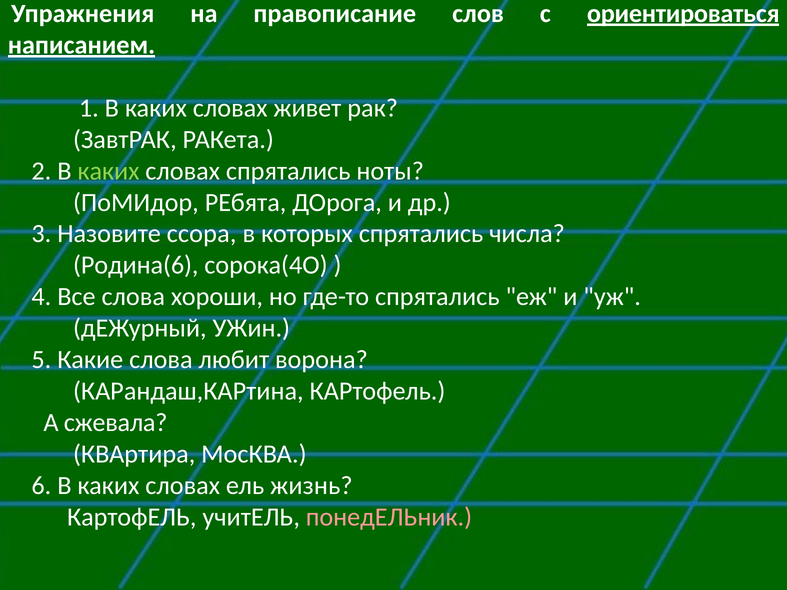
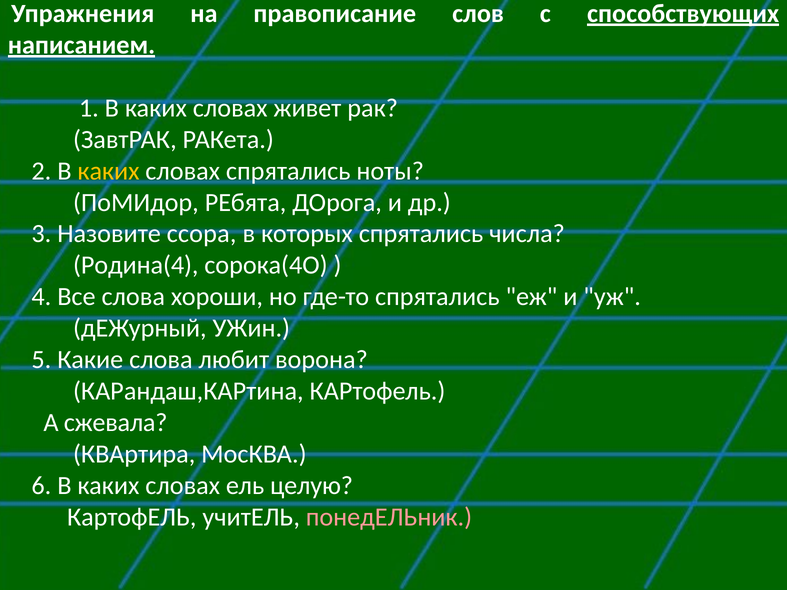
ориентироваться: ориентироваться -> способствующих
каких at (108, 171) colour: light green -> yellow
Родина(6: Родина(6 -> Родина(4
жизнь: жизнь -> целую
